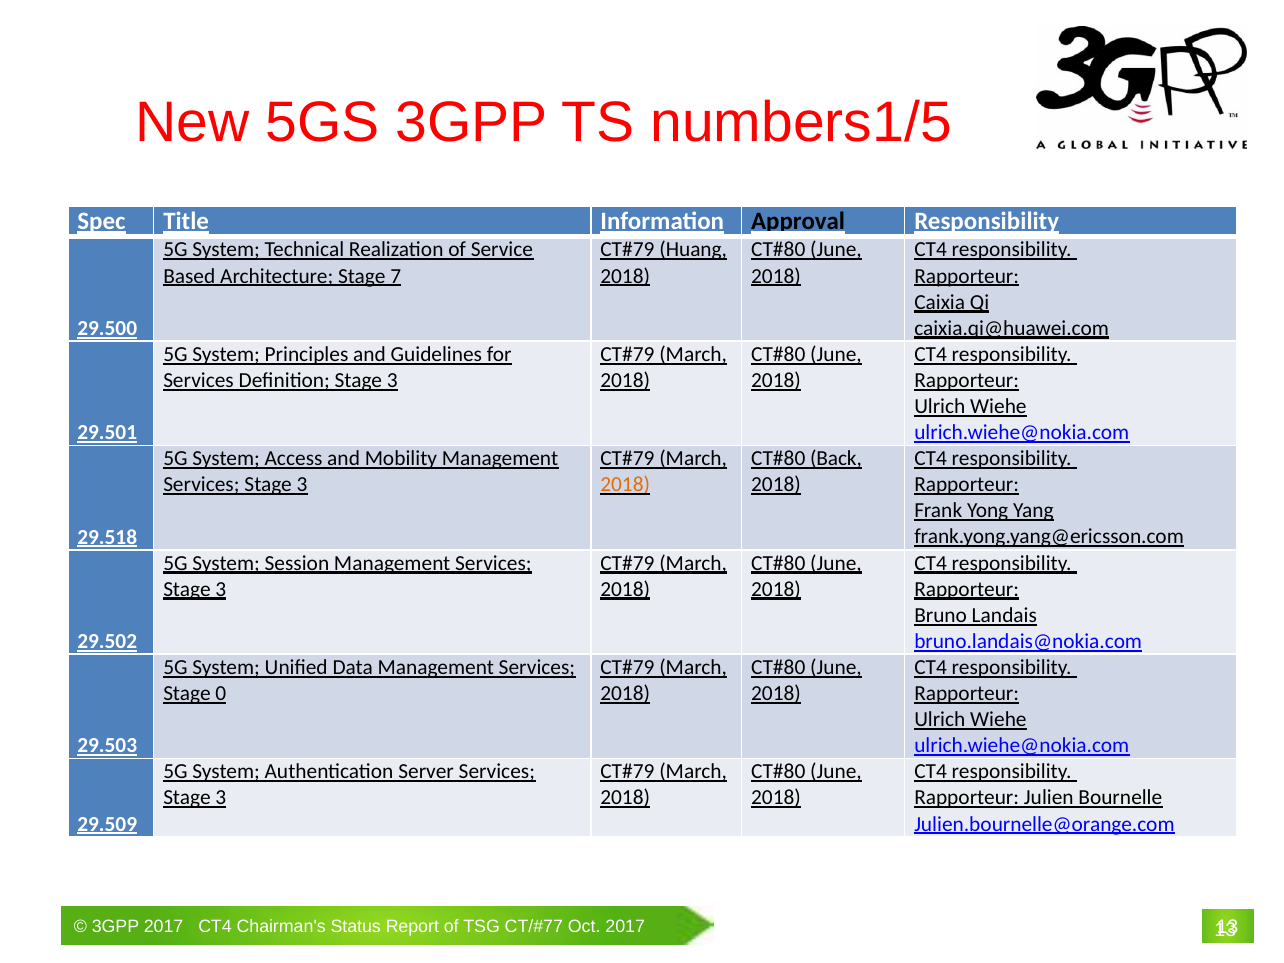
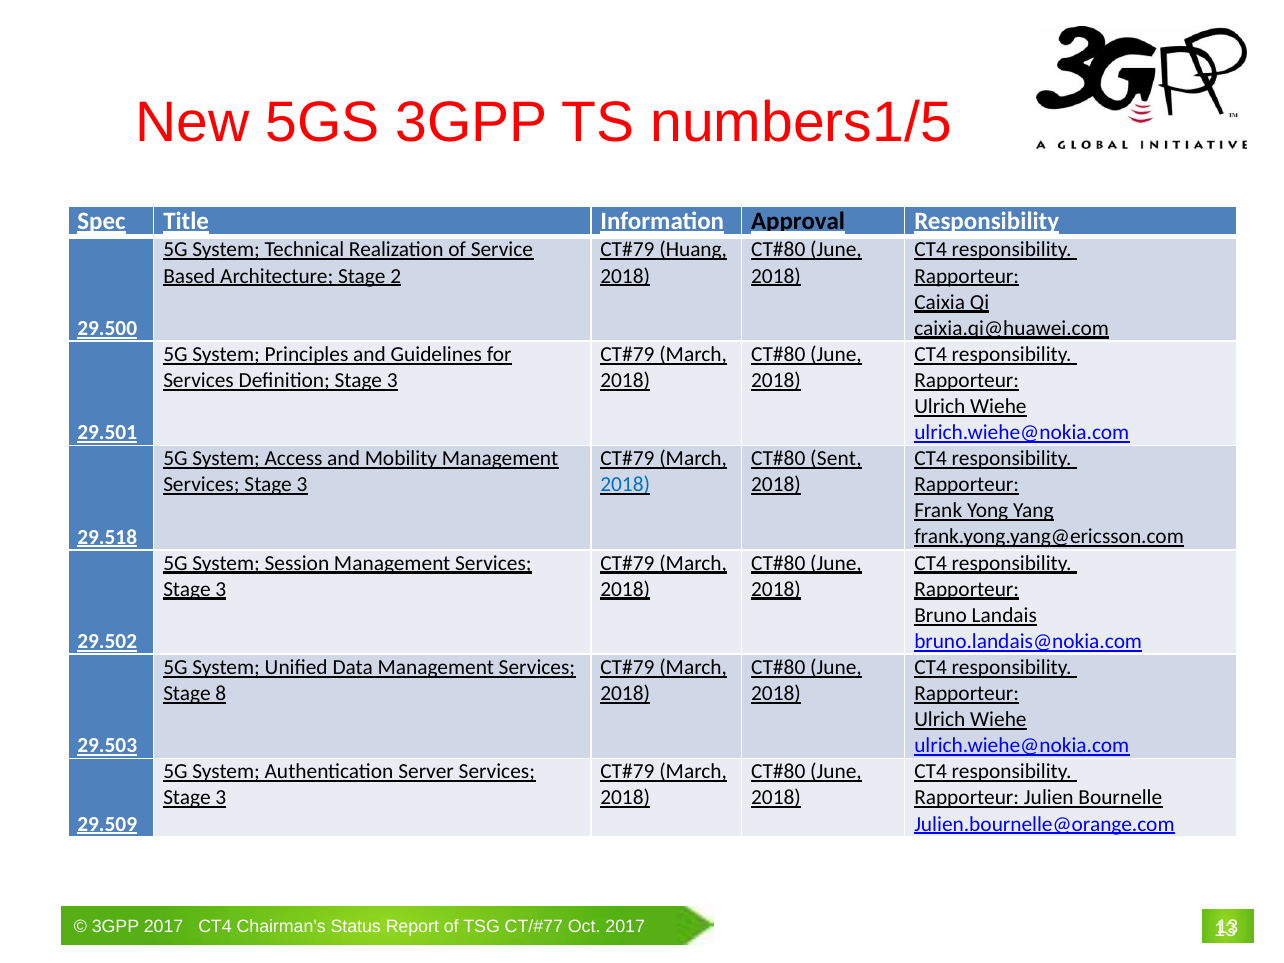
7: 7 -> 2
Back: Back -> Sent
2018 at (625, 485) colour: orange -> blue
0: 0 -> 8
